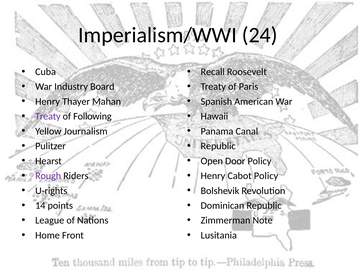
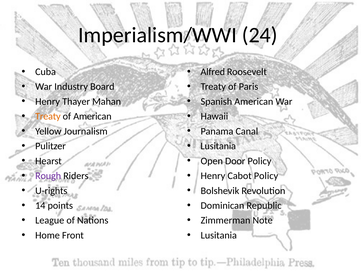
Recall: Recall -> Alfred
Treaty at (48, 116) colour: purple -> orange
of Following: Following -> American
Republic at (218, 146): Republic -> Lusitania
